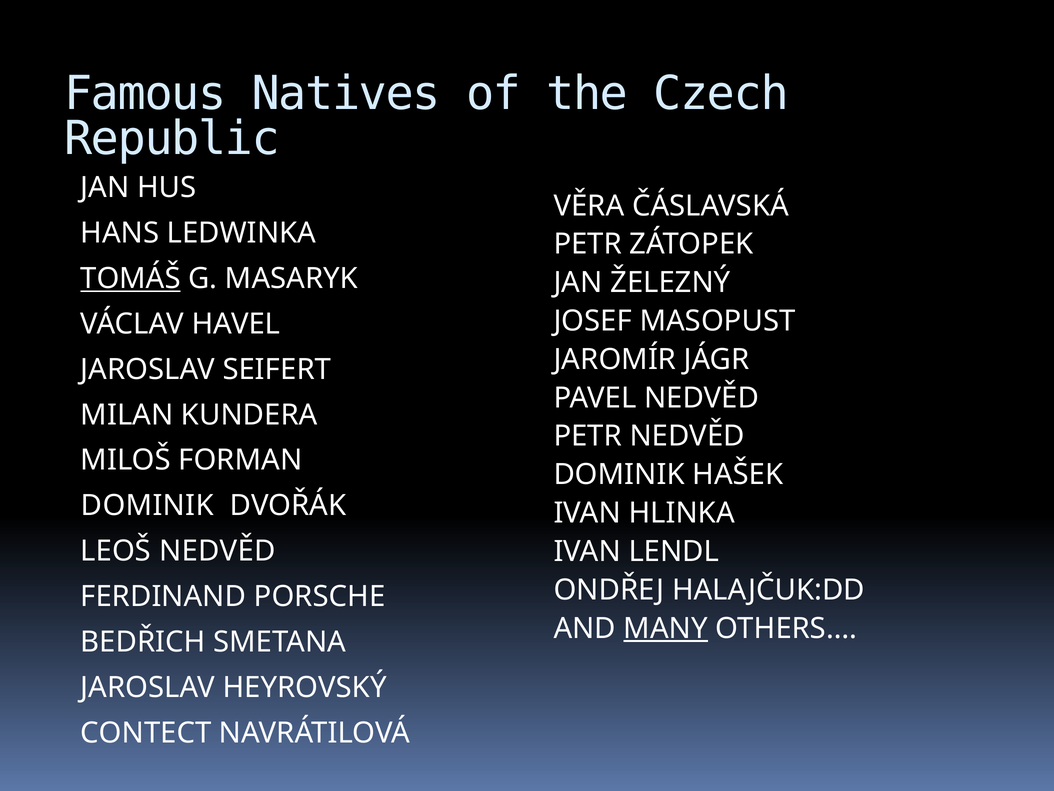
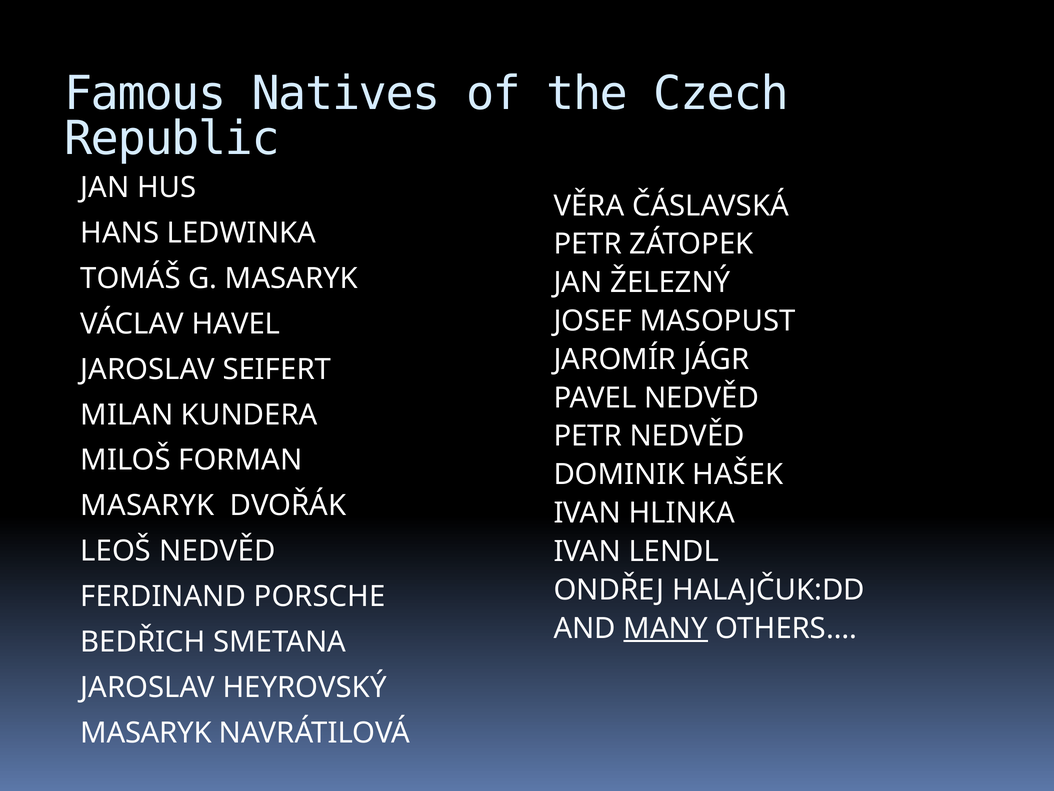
TOMÁŠ underline: present -> none
DOMINIK at (147, 505): DOMINIK -> MASARYK
CONTECT at (146, 732): CONTECT -> MASARYK
